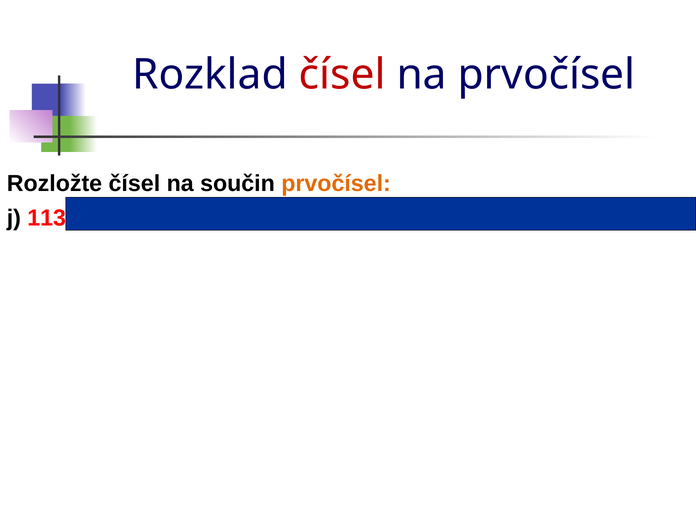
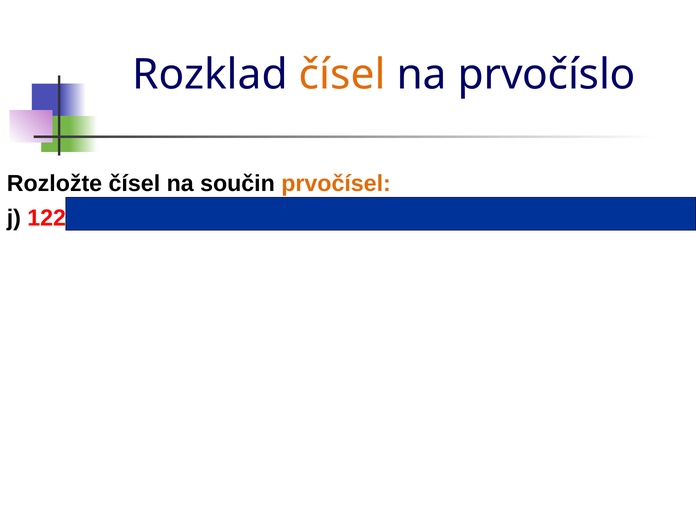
čísel at (342, 75) colour: red -> orange
na prvočísel: prvočísel -> prvočíslo
113: 113 -> 122
